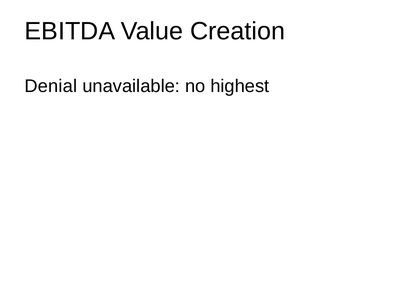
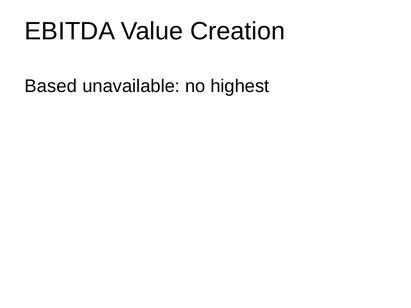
Denial: Denial -> Based
